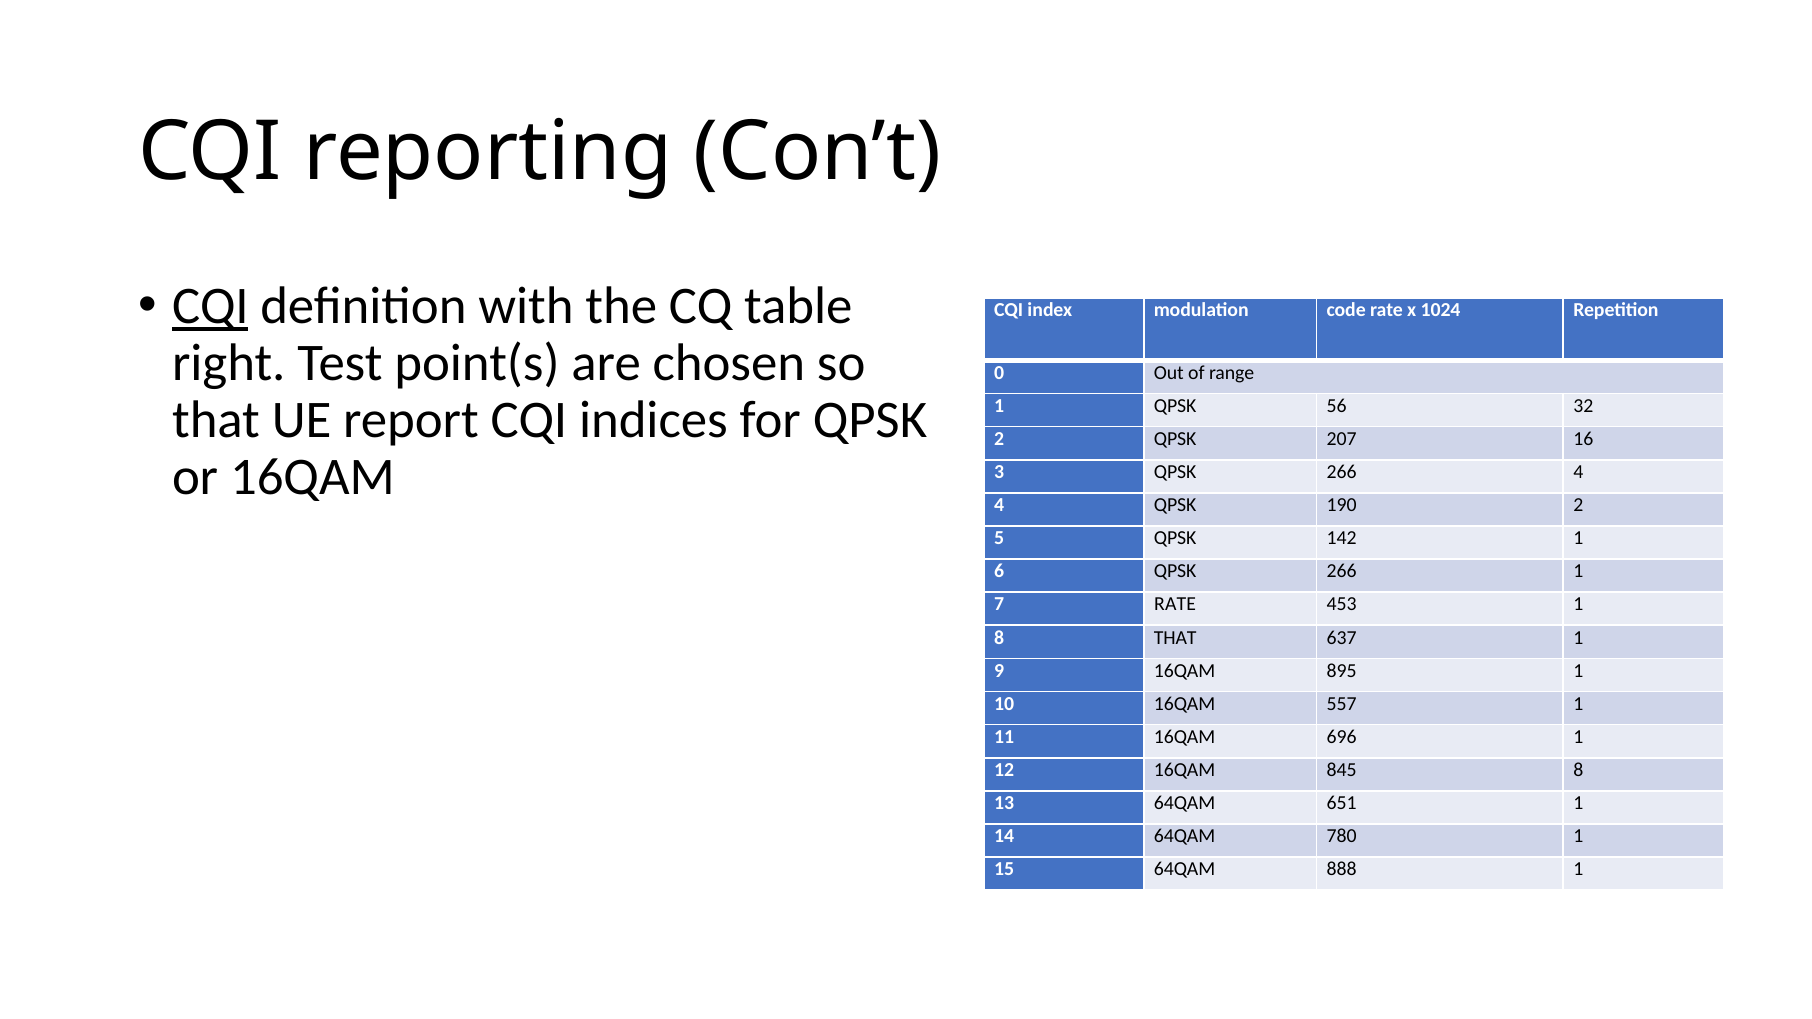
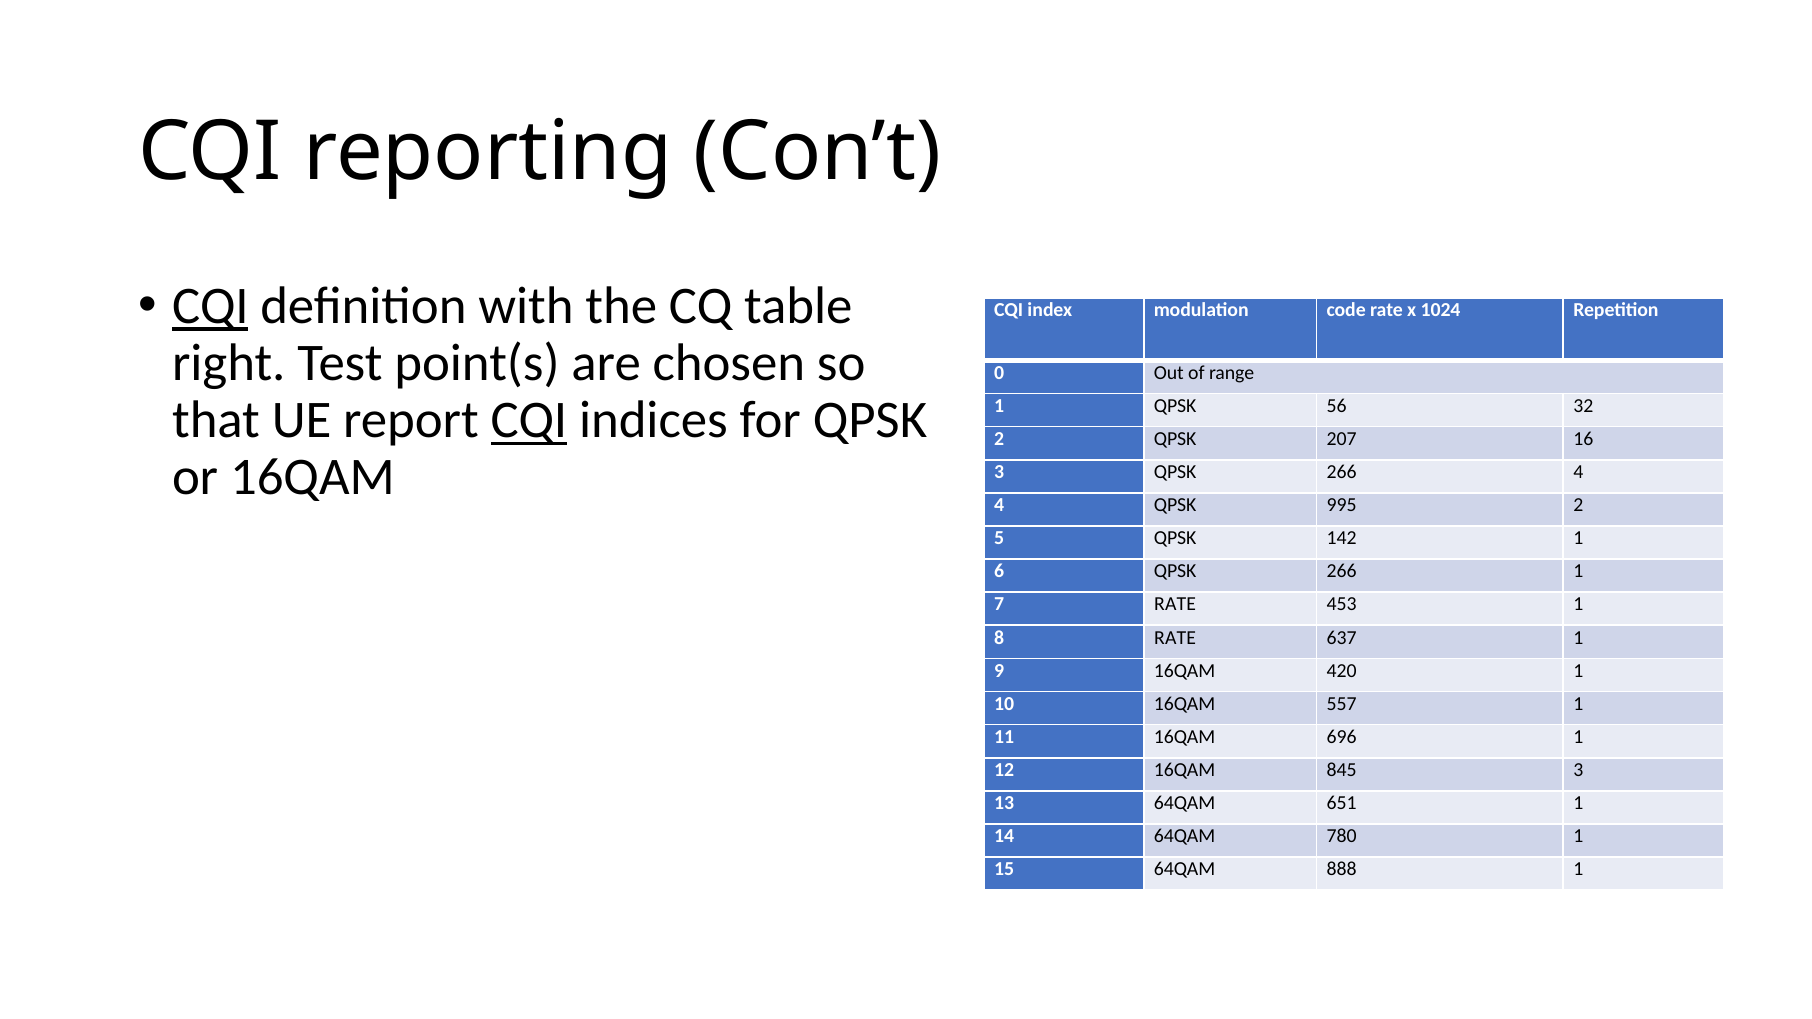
CQI at (529, 421) underline: none -> present
190: 190 -> 995
8 THAT: THAT -> RATE
895: 895 -> 420
845 8: 8 -> 3
